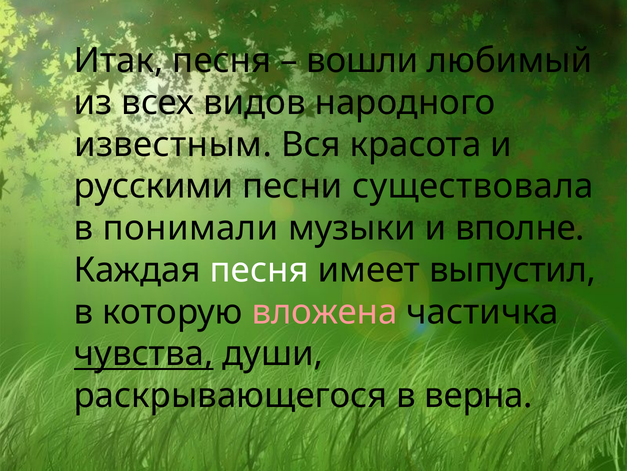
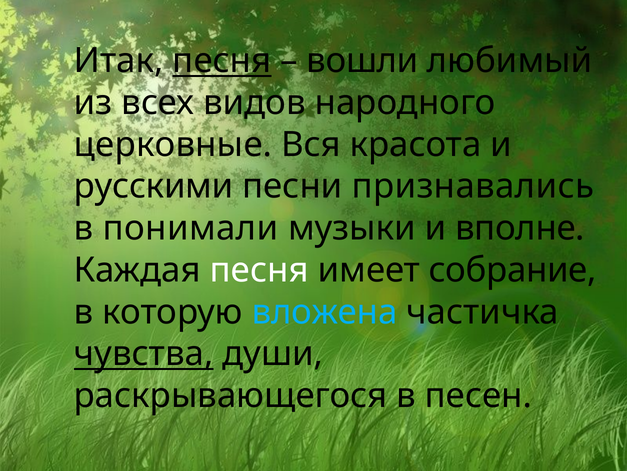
песня at (222, 61) underline: none -> present
известным: известным -> церковные
существовала: существовала -> признавались
выпустил: выпустил -> собрание
вложена colour: pink -> light blue
верна: верна -> песен
